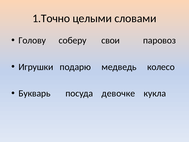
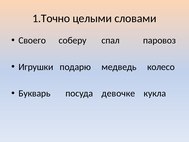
Голову: Голову -> Своего
свои: свои -> спал
